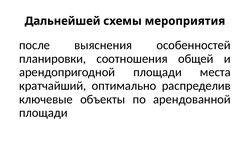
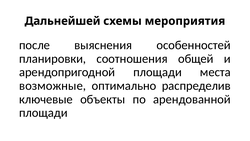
кратчайший: кратчайший -> возможные
